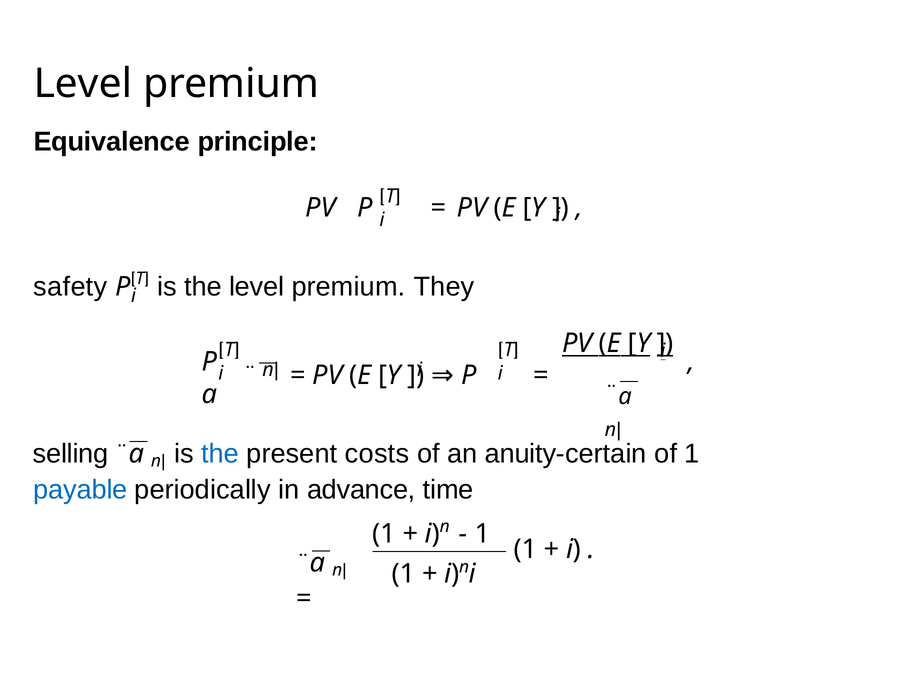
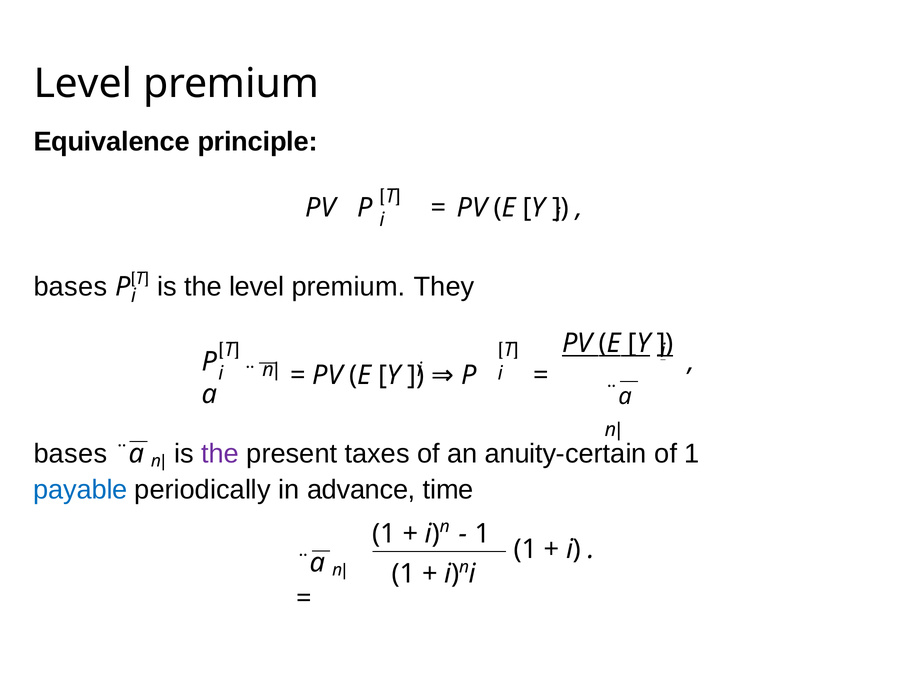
safety at (70, 287): safety -> bases
selling at (71, 454): selling -> bases
the at (220, 454) colour: blue -> purple
costs: costs -> taxes
